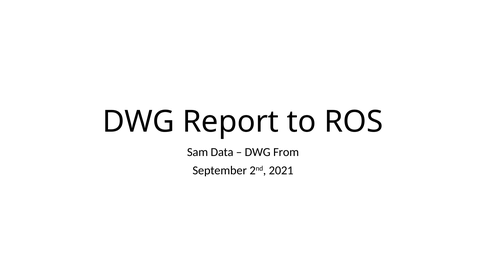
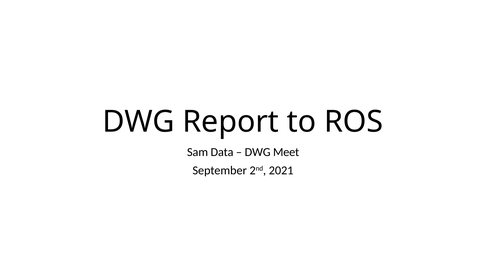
From: From -> Meet
